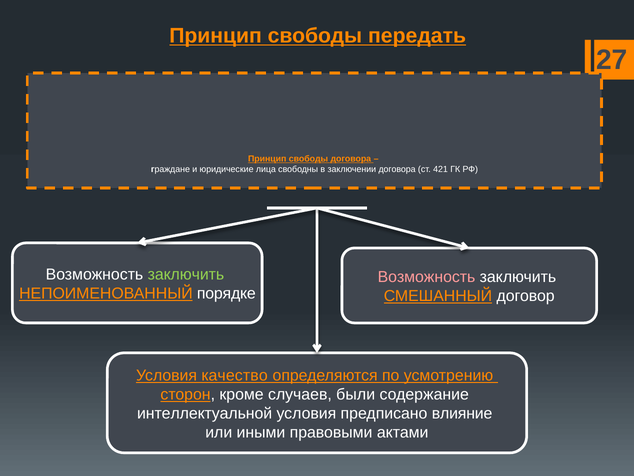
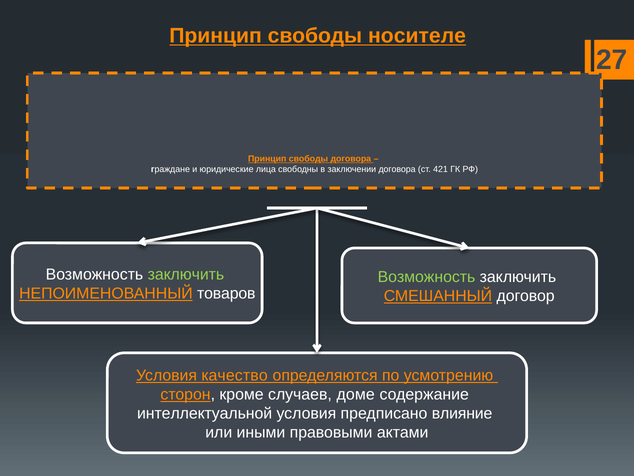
передать: передать -> носителе
Возможность at (426, 277) colour: pink -> light green
порядке: порядке -> товаров
были: были -> доме
